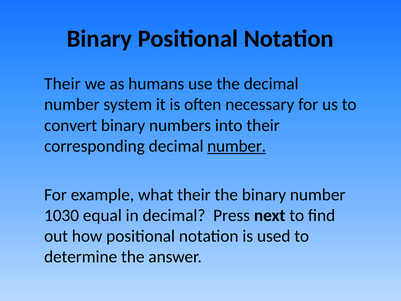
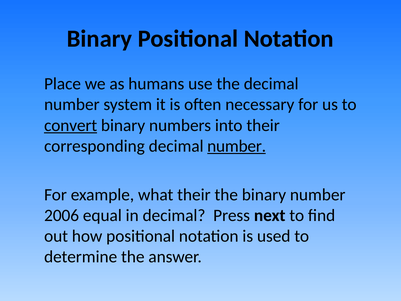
Their at (62, 84): Their -> Place
convert underline: none -> present
1030: 1030 -> 2006
